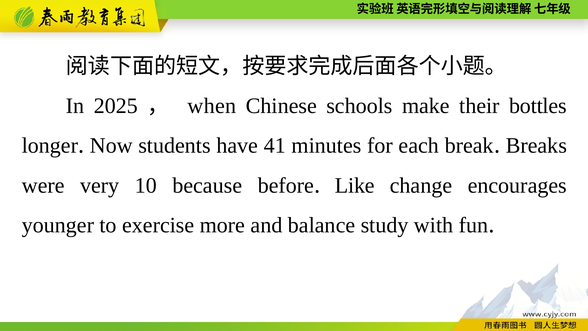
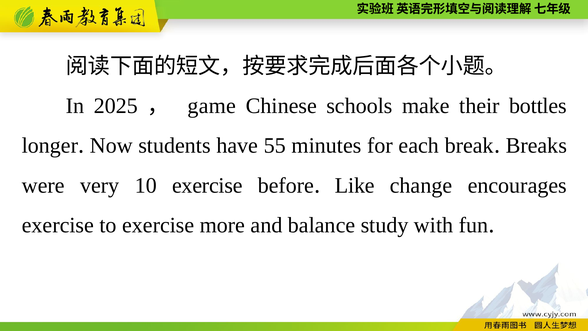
when: when -> game
41: 41 -> 55
10 because: because -> exercise
younger at (58, 225): younger -> exercise
